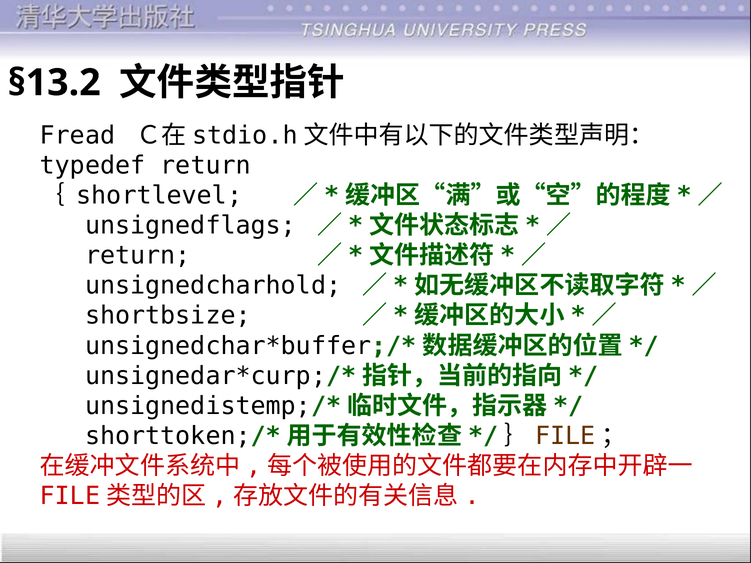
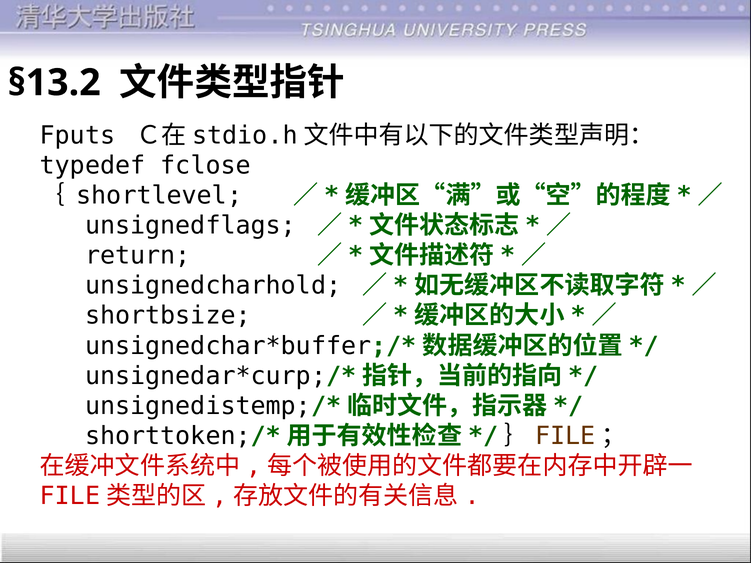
Fread: Fread -> Fputs
typedef return: return -> fclose
